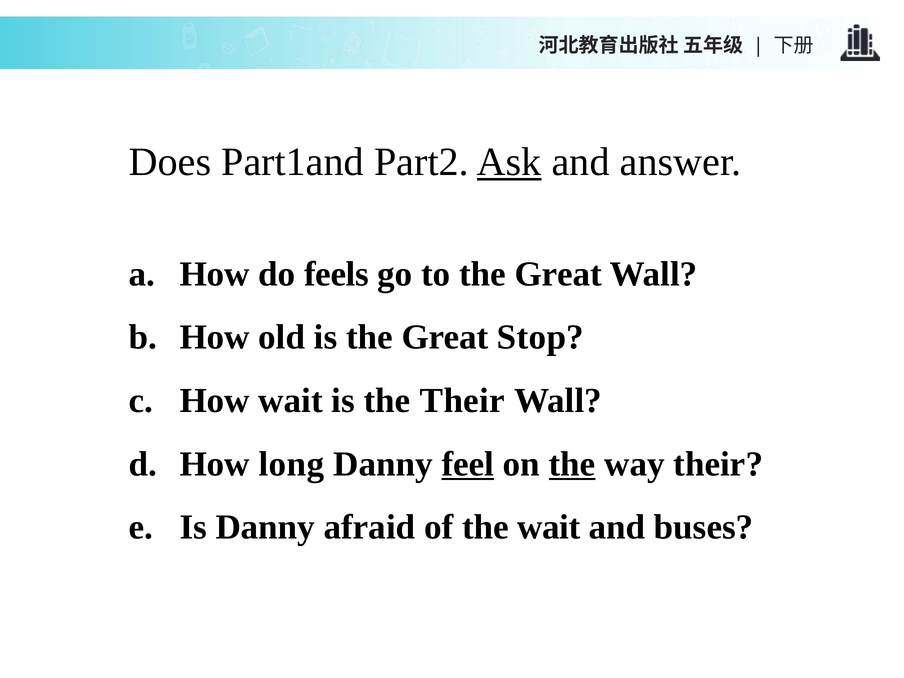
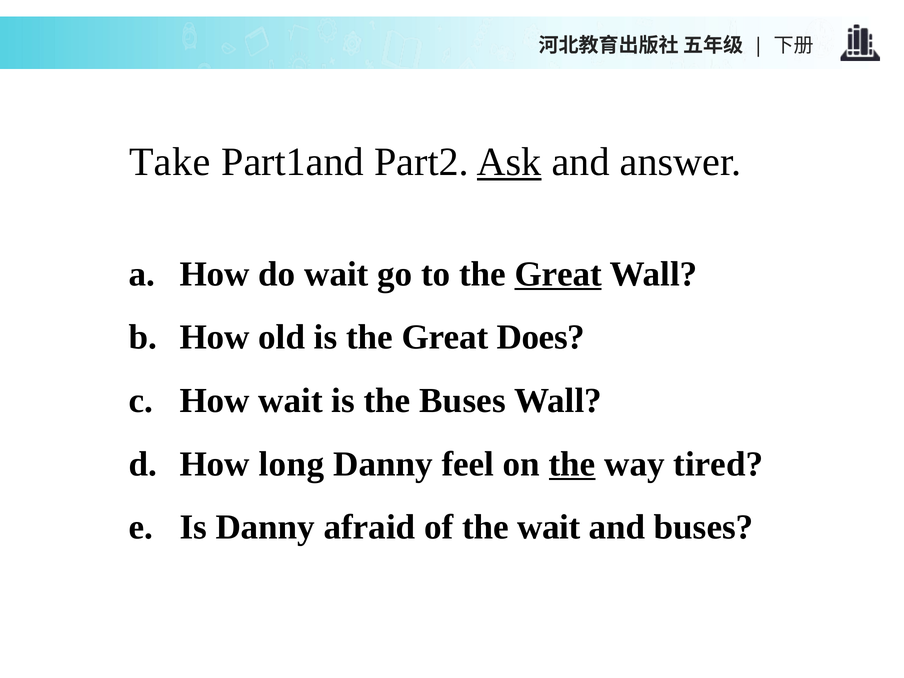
Does: Does -> Take
do feels: feels -> wait
Great at (558, 274) underline: none -> present
Stop: Stop -> Does
the Their: Their -> Buses
feel underline: present -> none
way their: their -> tired
